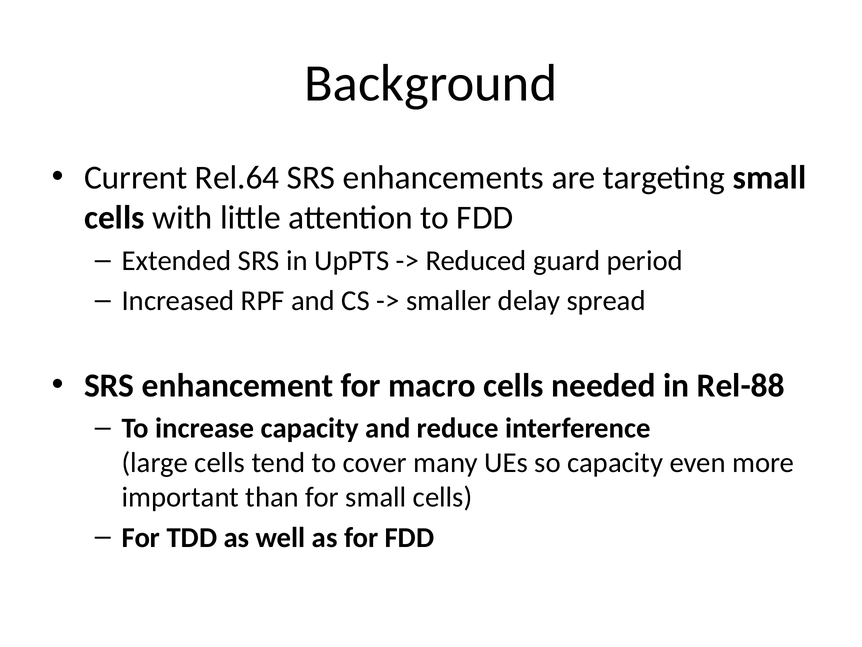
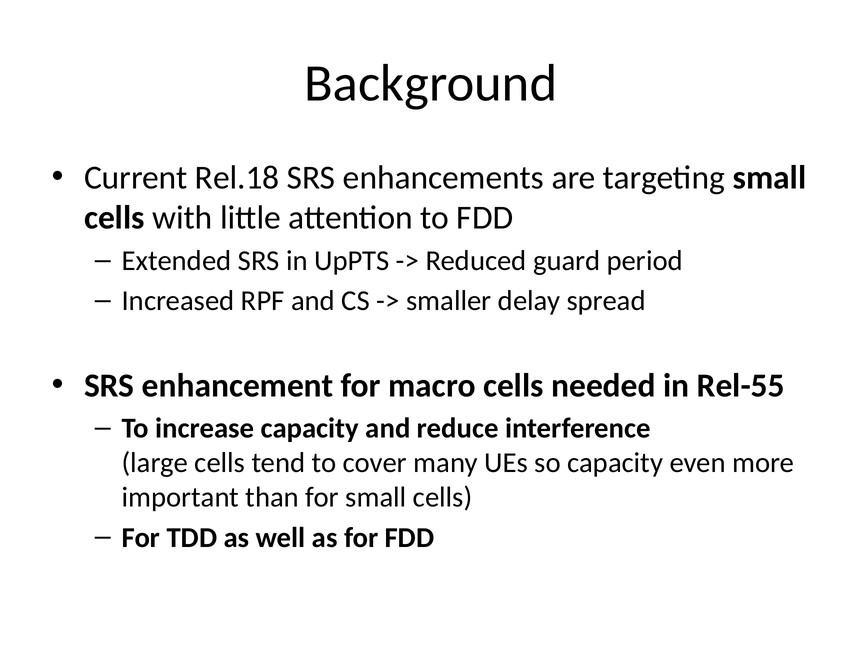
Rel.64: Rel.64 -> Rel.18
Rel-88: Rel-88 -> Rel-55
